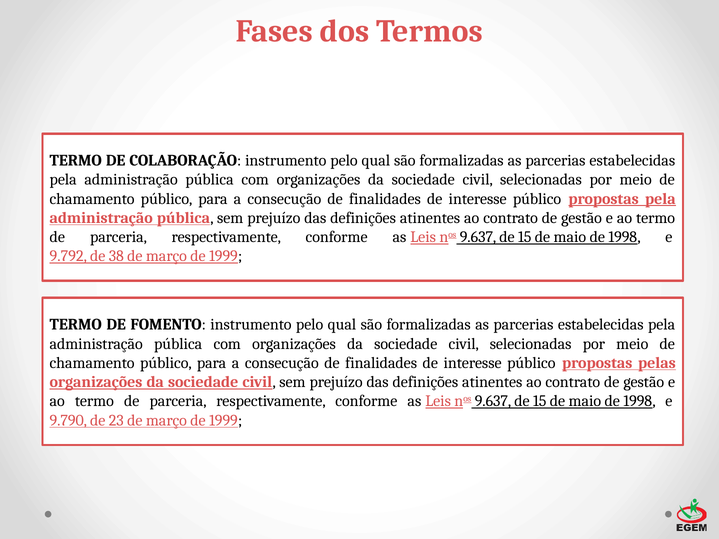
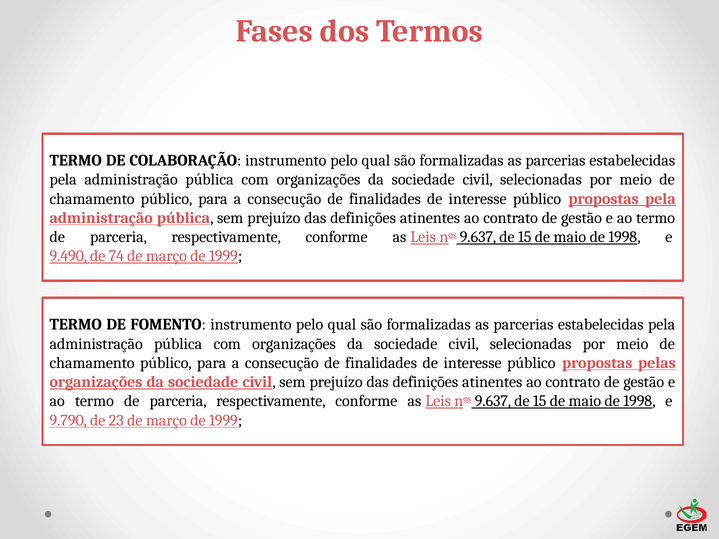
9.792: 9.792 -> 9.490
38: 38 -> 74
